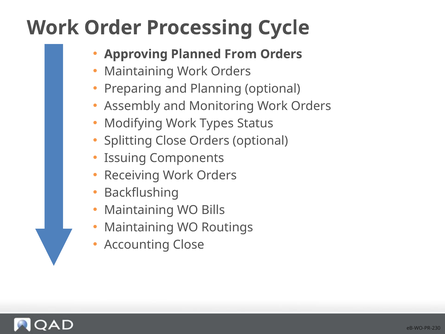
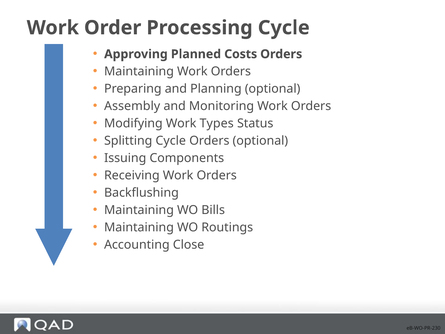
From: From -> Costs
Splitting Close: Close -> Cycle
